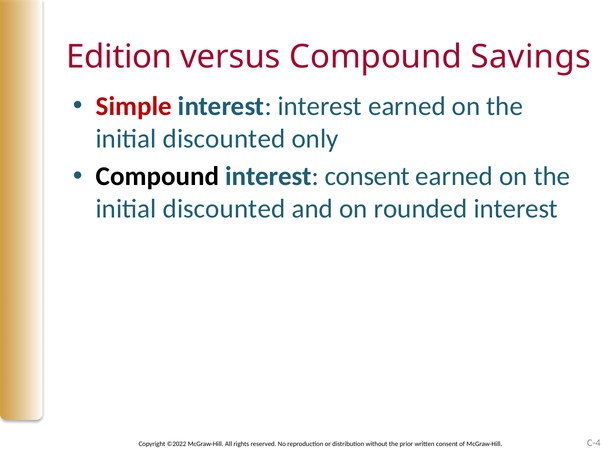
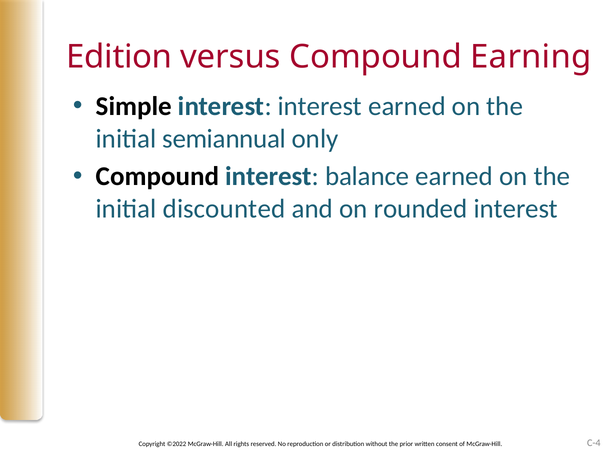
Savings: Savings -> Earning
Simple colour: red -> black
discounted at (224, 139): discounted -> semiannual
interest consent: consent -> balance
